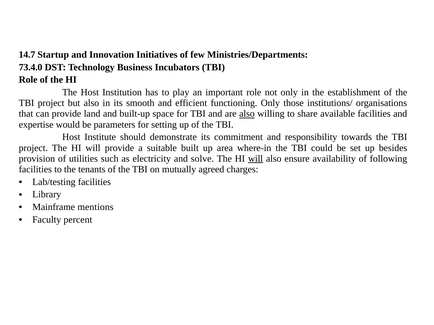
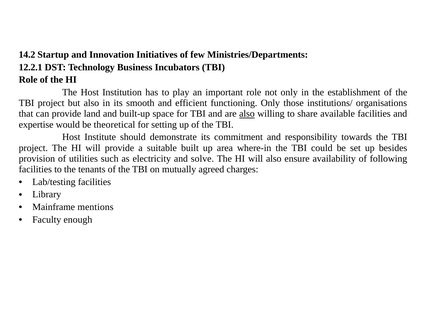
14.7: 14.7 -> 14.2
73.4.0: 73.4.0 -> 12.2.1
parameters: parameters -> theoretical
will at (256, 159) underline: present -> none
percent: percent -> enough
